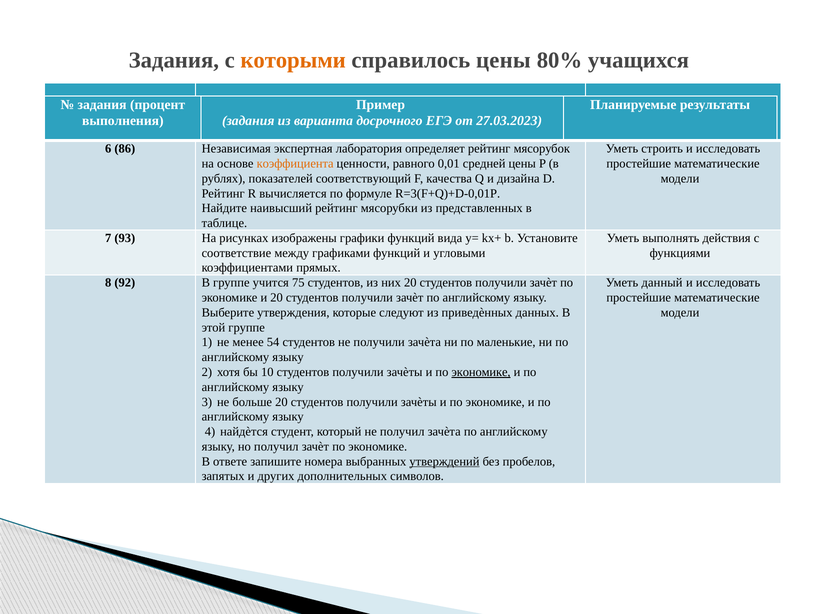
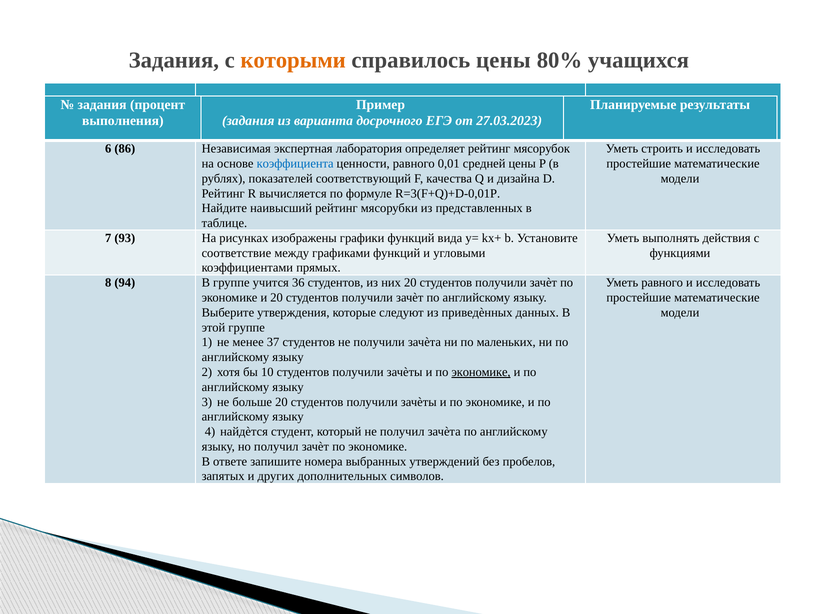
коэффициента colour: orange -> blue
92: 92 -> 94
75: 75 -> 36
Уметь данный: данный -> равного
54: 54 -> 37
маленькие: маленькие -> маленьких
утверждений underline: present -> none
